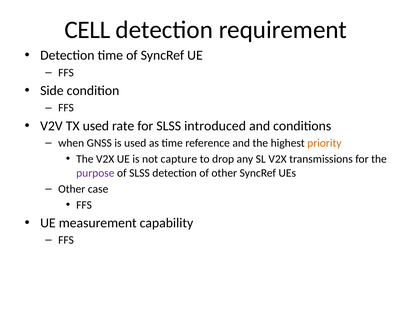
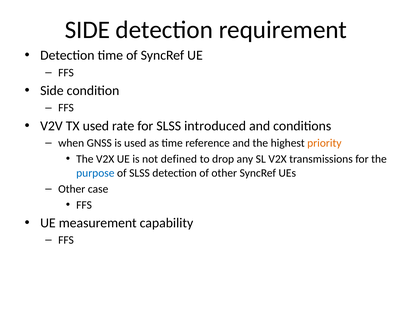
CELL at (87, 30): CELL -> SIDE
capture: capture -> defined
purpose colour: purple -> blue
